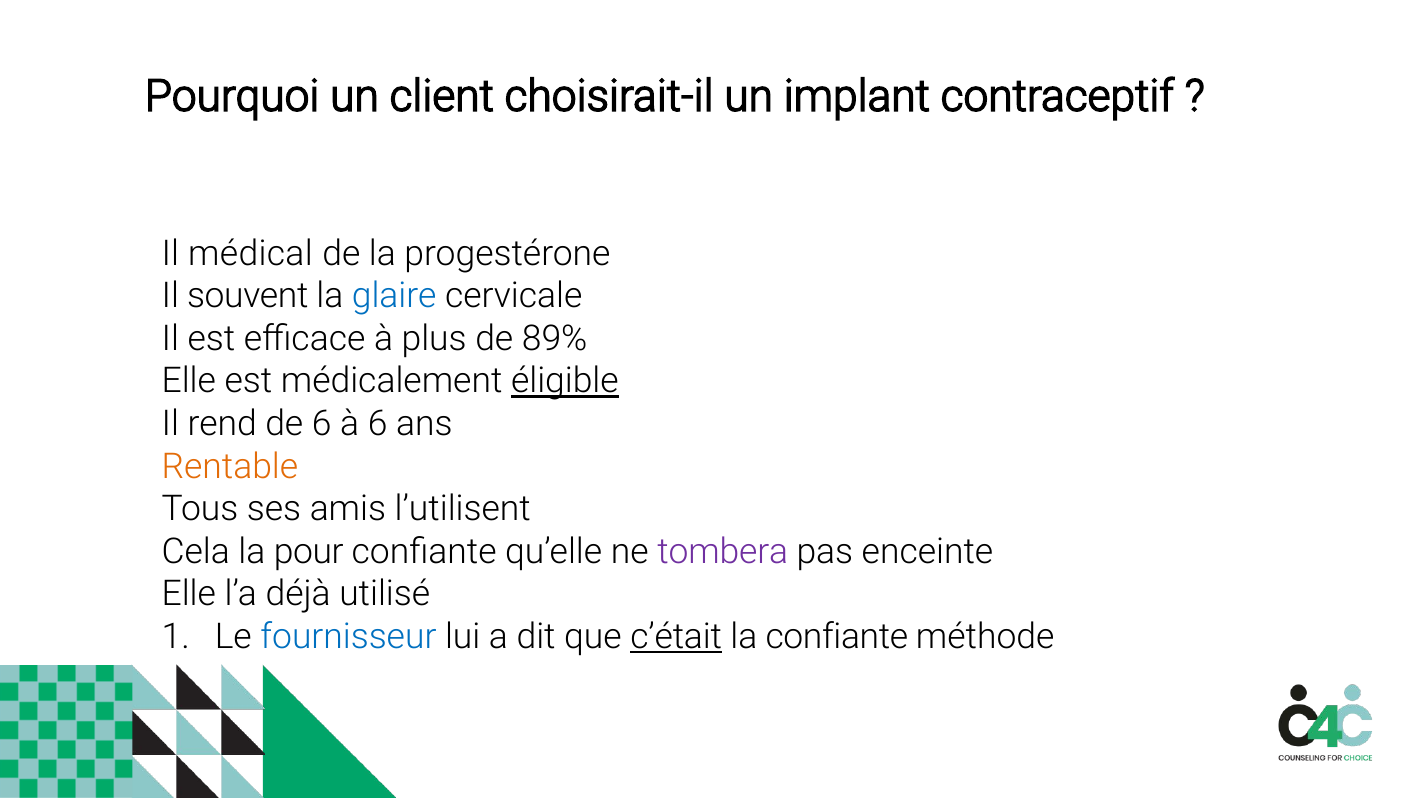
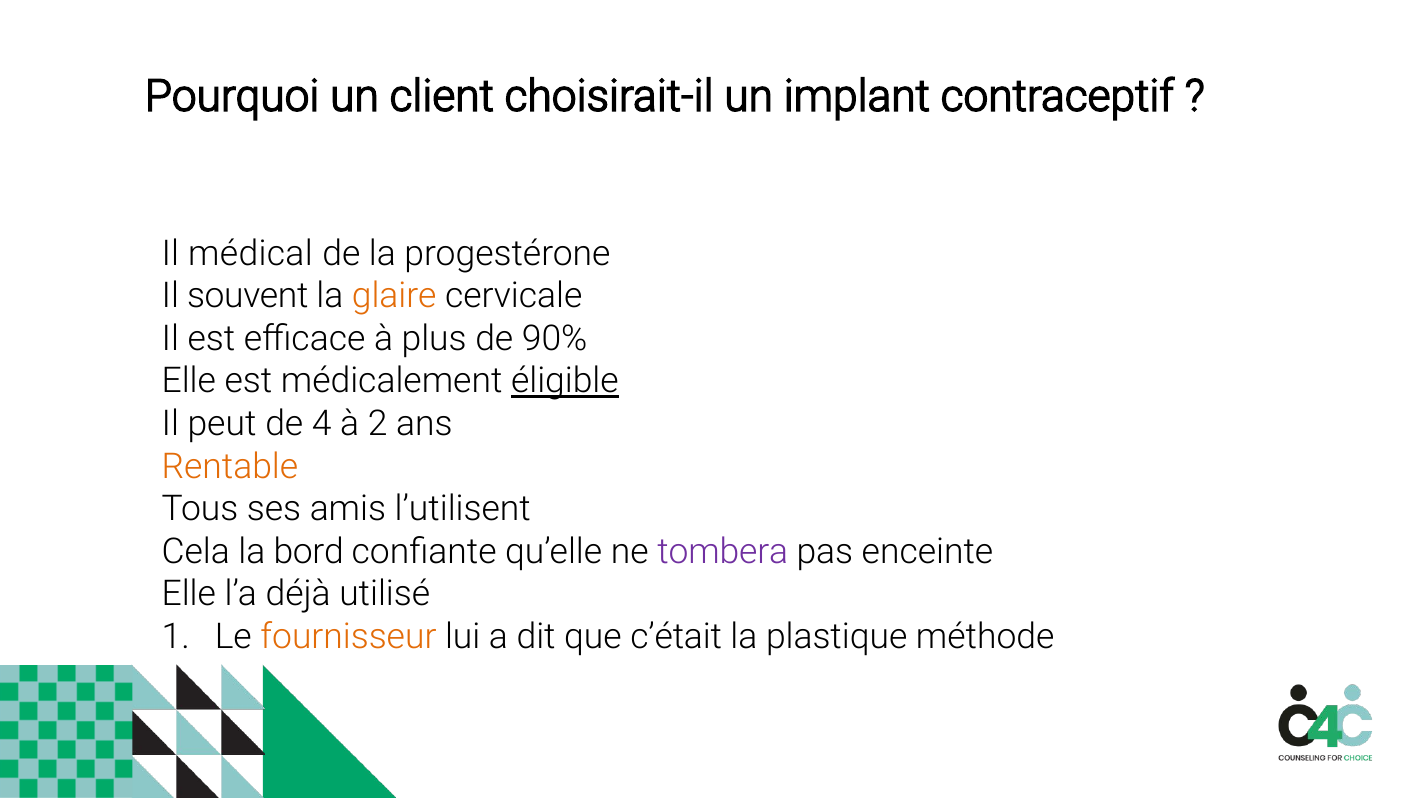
glaire colour: blue -> orange
89%: 89% -> 90%
rend: rend -> peut
de 6: 6 -> 4
à 6: 6 -> 2
pour: pour -> bord
fournisseur colour: blue -> orange
c’était underline: present -> none
la confiante: confiante -> plastique
